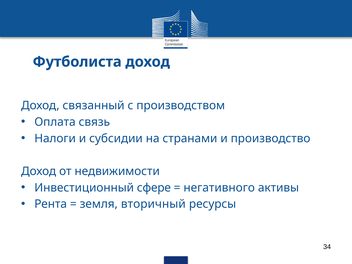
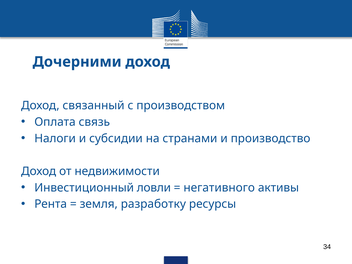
Футболиста: Футболиста -> Дочерними
сфере: сфере -> ловли
вторичный: вторичный -> разработку
